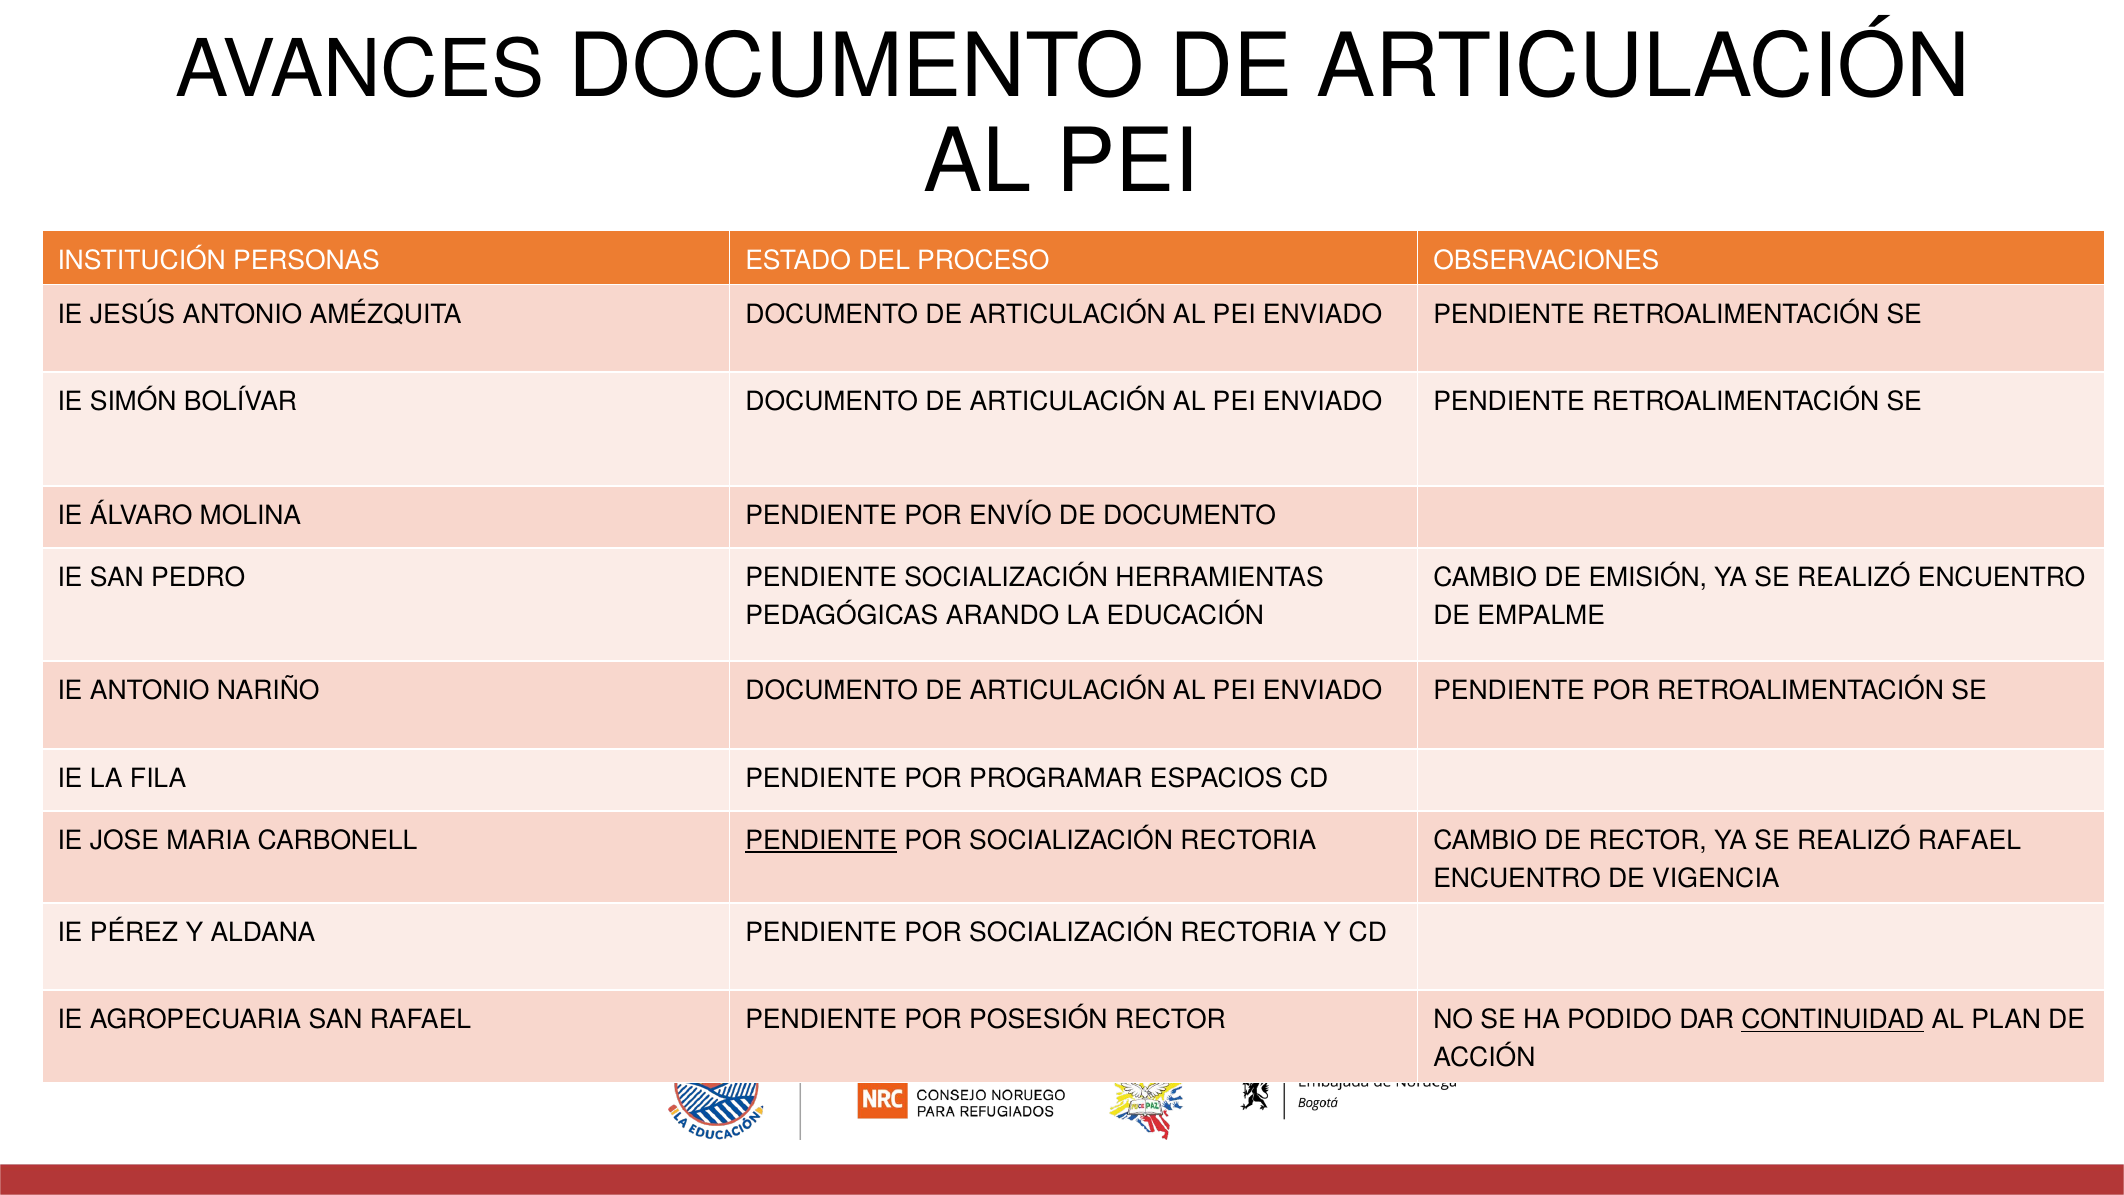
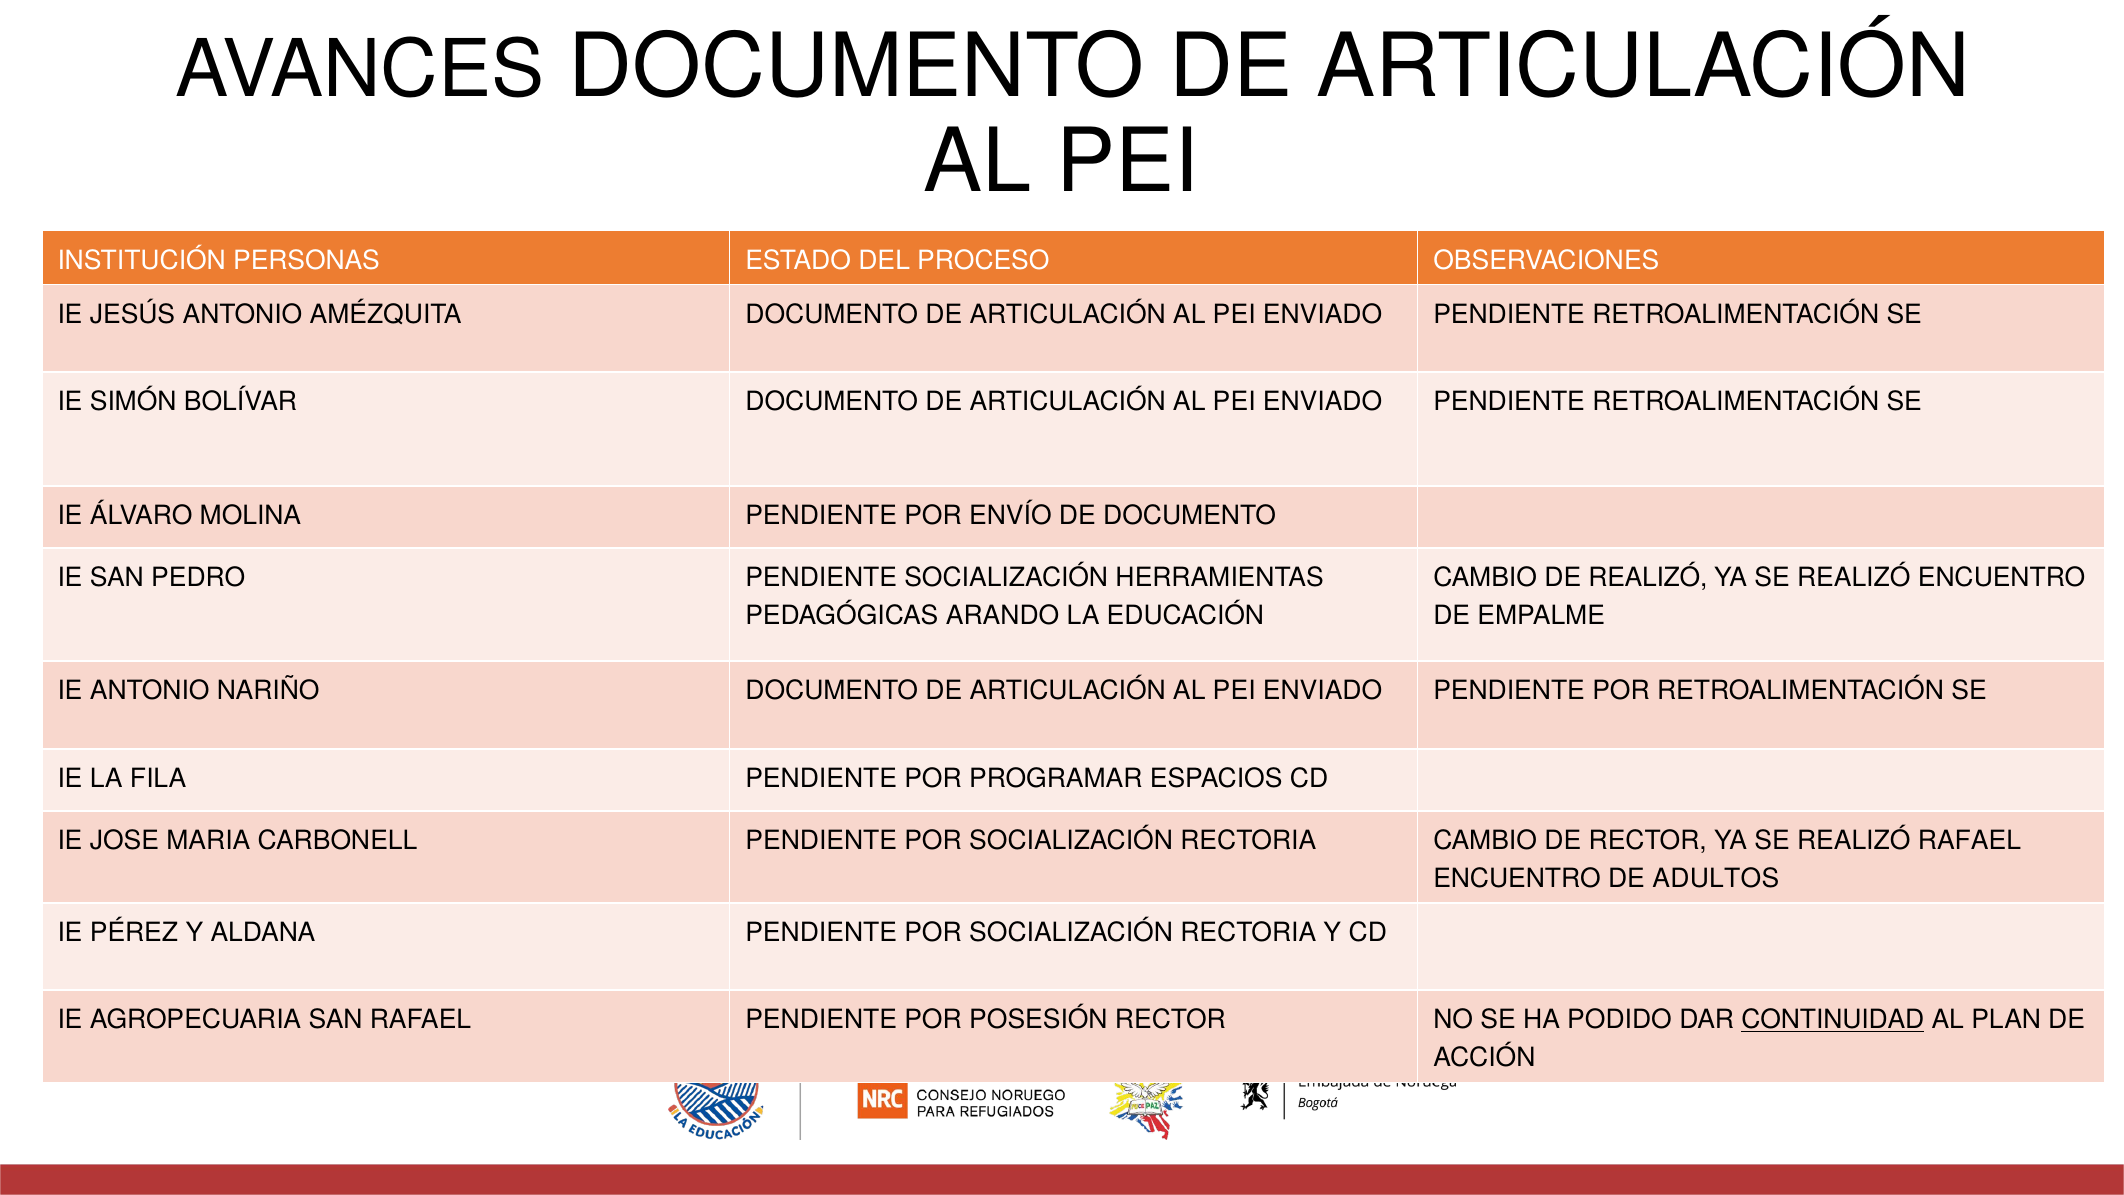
DE EMISIÓN: EMISIÓN -> REALIZÓ
PENDIENTE at (821, 840) underline: present -> none
VIGENCIA: VIGENCIA -> ADULTOS
